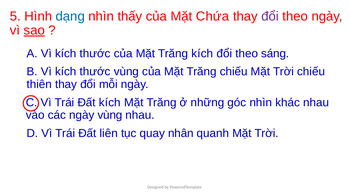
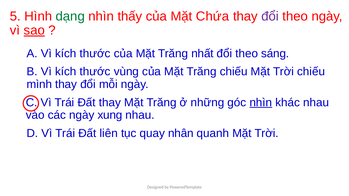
dạng colour: blue -> green
Trăng kích: kích -> nhất
thiên: thiên -> mình
Đất kích: kích -> thay
nhìn at (261, 103) underline: none -> present
ngày vùng: vùng -> xung
